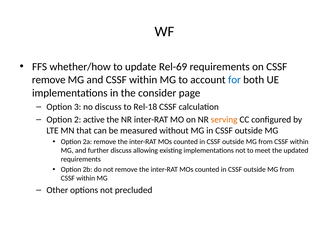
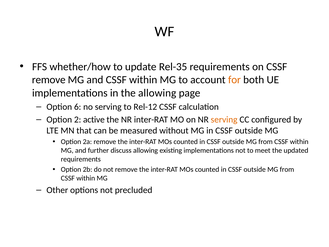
Rel-69: Rel-69 -> Rel-35
for colour: blue -> orange
the consider: consider -> allowing
3: 3 -> 6
no discuss: discuss -> serving
Rel-18: Rel-18 -> Rel-12
